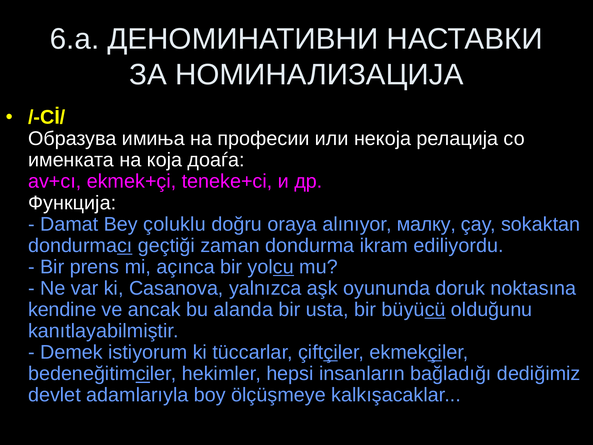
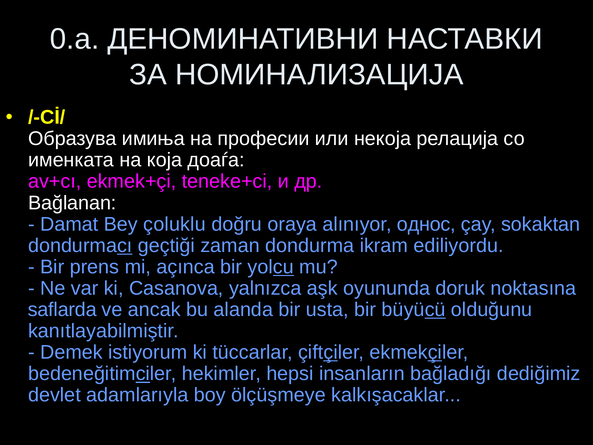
6.a: 6.a -> 0.a
Функција: Функција -> Bağlanan
малку: малку -> однос
kendine: kendine -> saflarda
